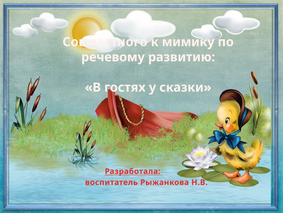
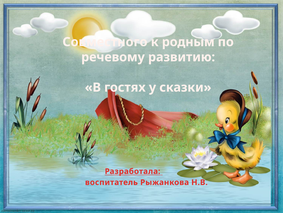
мимику: мимику -> родным
